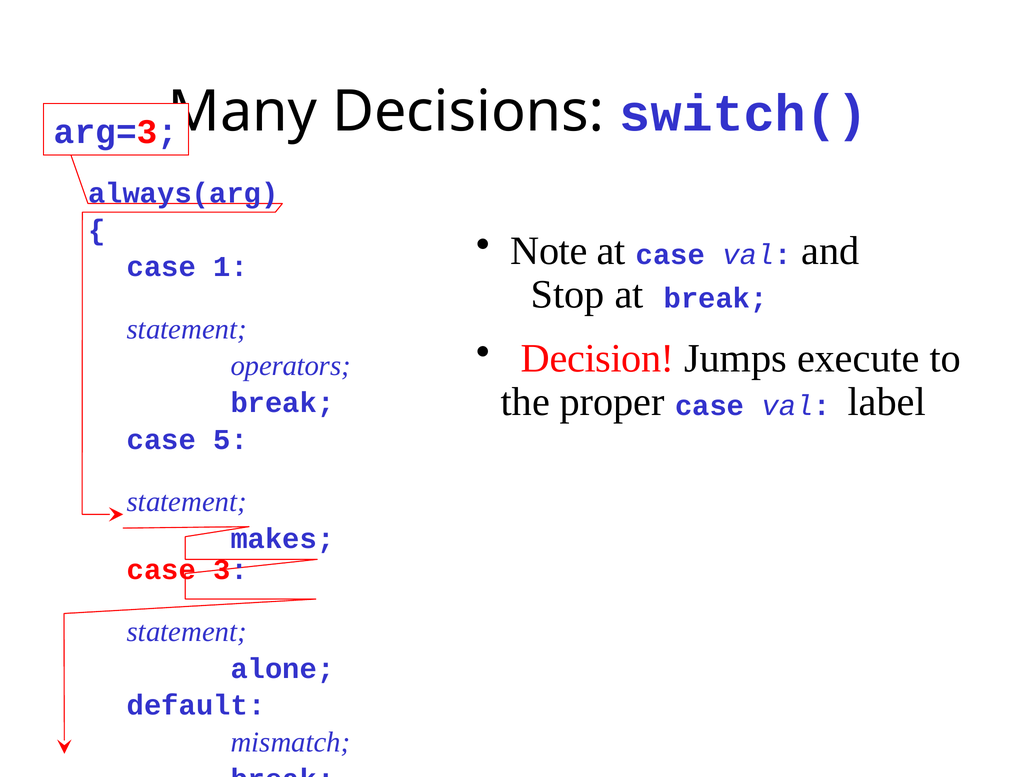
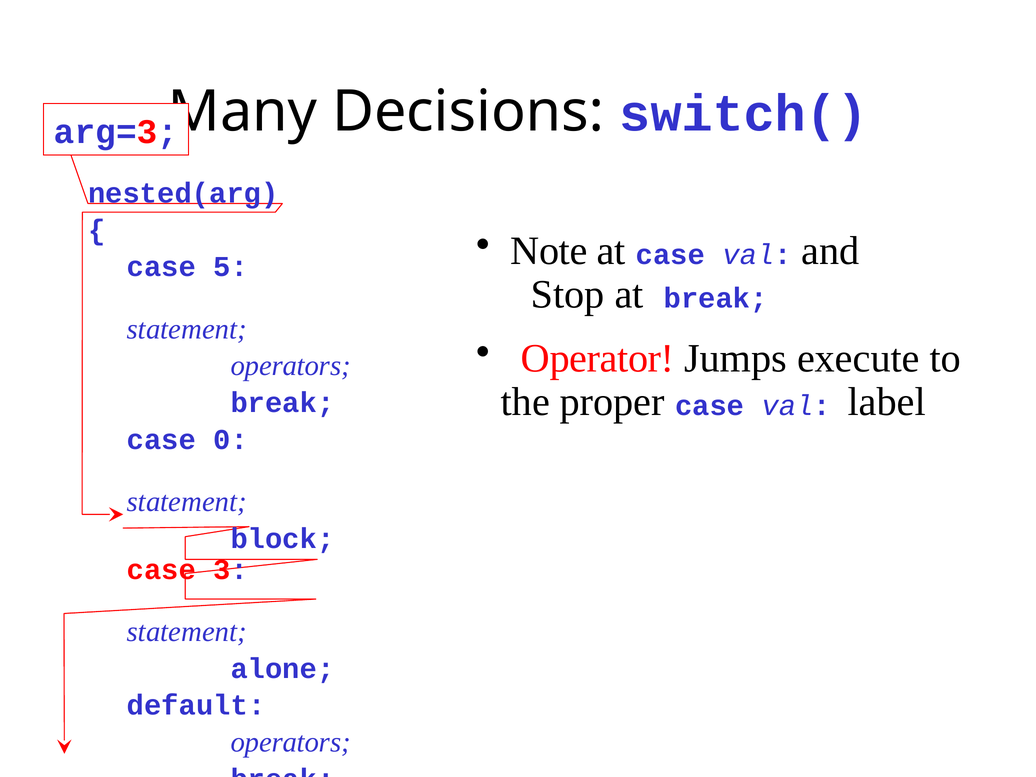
always(arg: always(arg -> nested(arg
1: 1 -> 5
Decision: Decision -> Operator
5: 5 -> 0
makes: makes -> block
mismatch at (291, 742): mismatch -> operators
